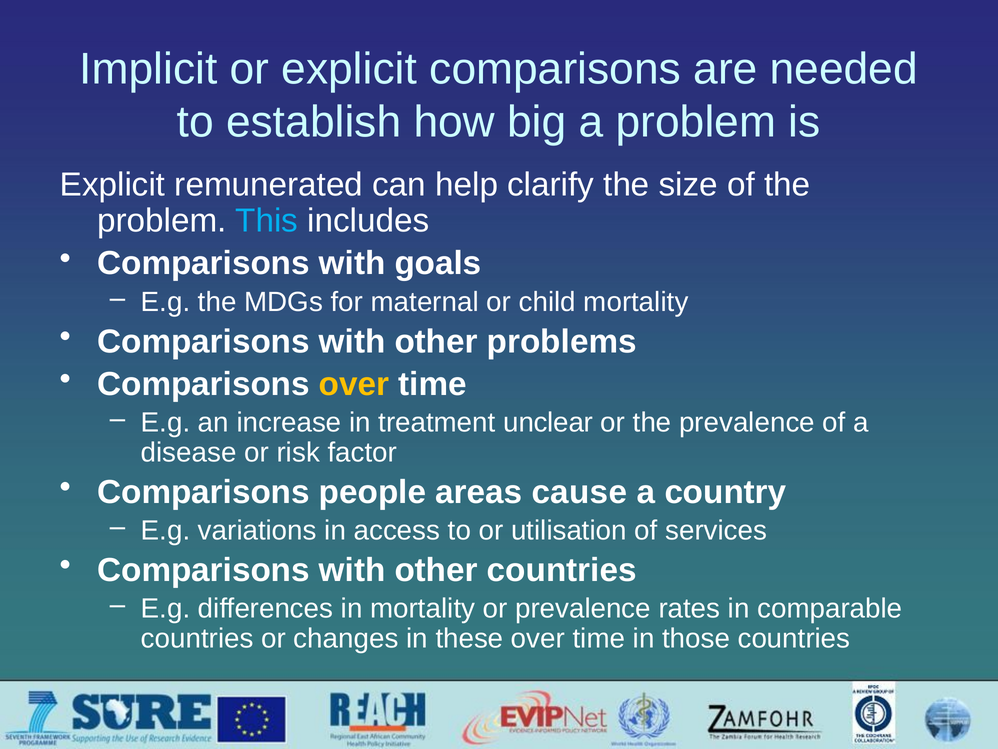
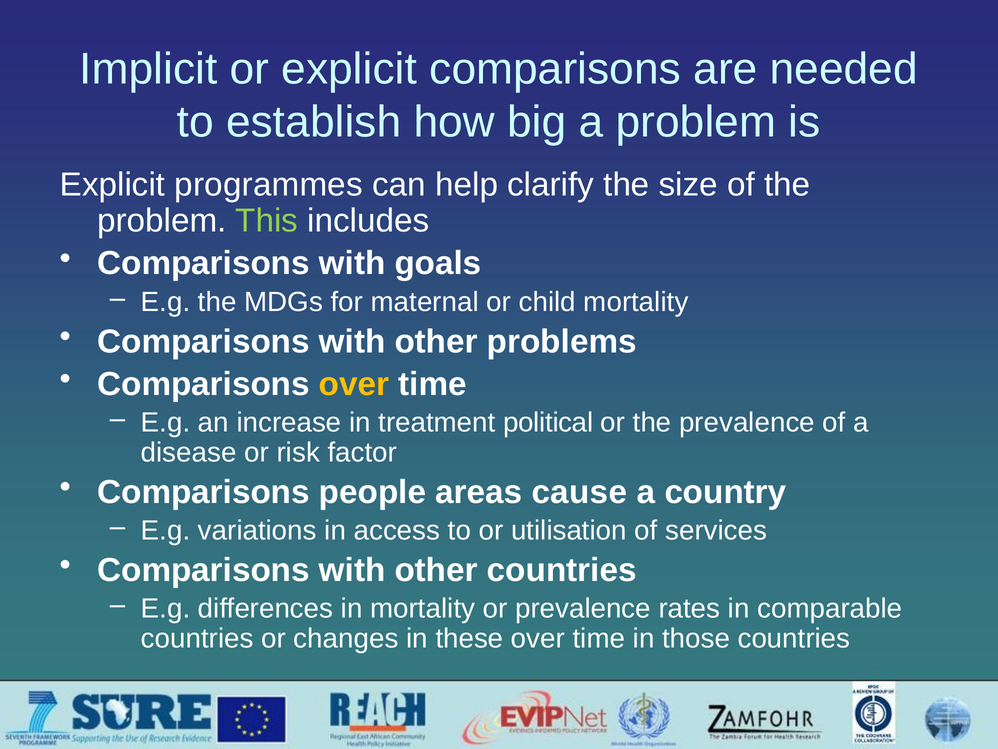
remunerated: remunerated -> programmes
This colour: light blue -> light green
unclear: unclear -> political
